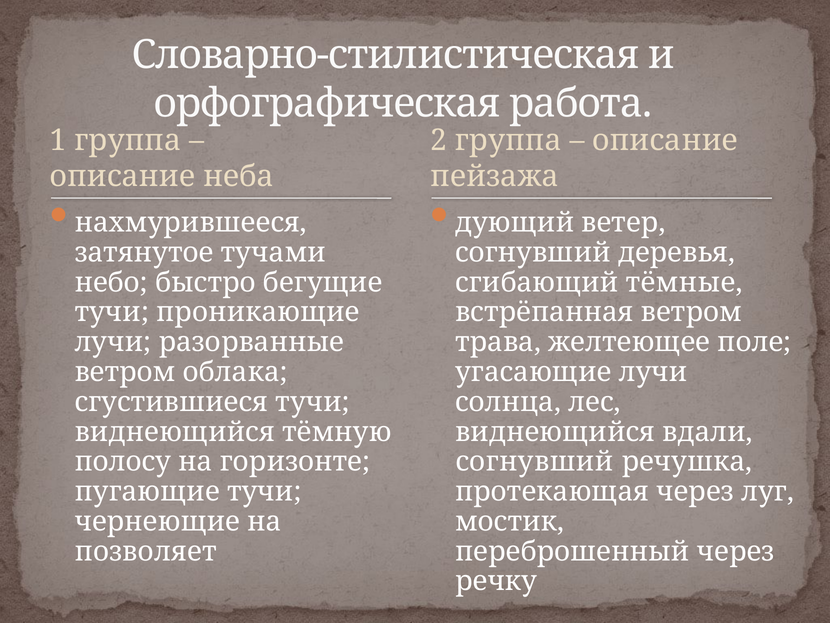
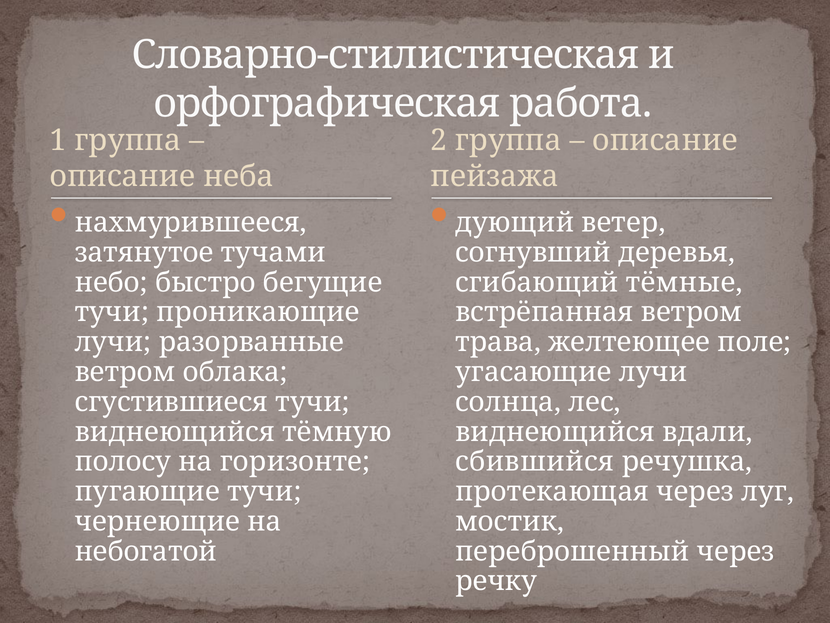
согнувший at (535, 461): согнувший -> сбившийся
позволяет: позволяет -> небогатой
